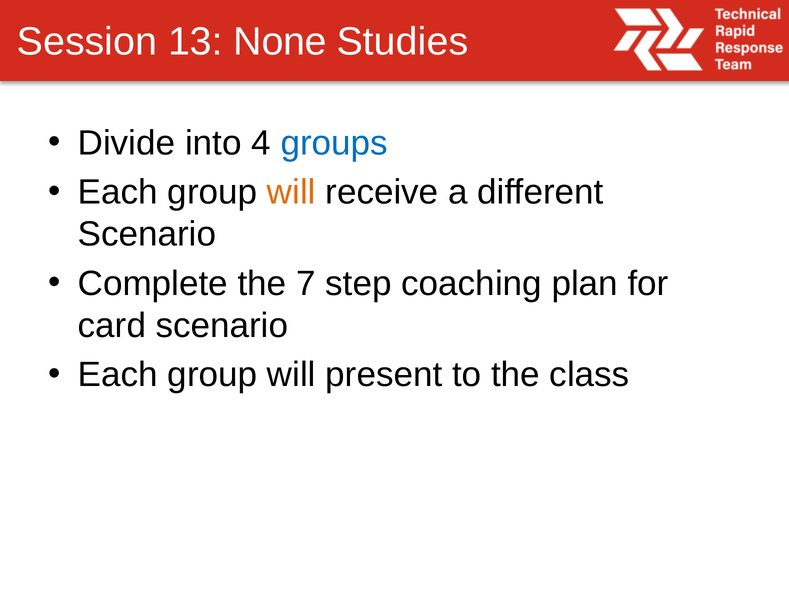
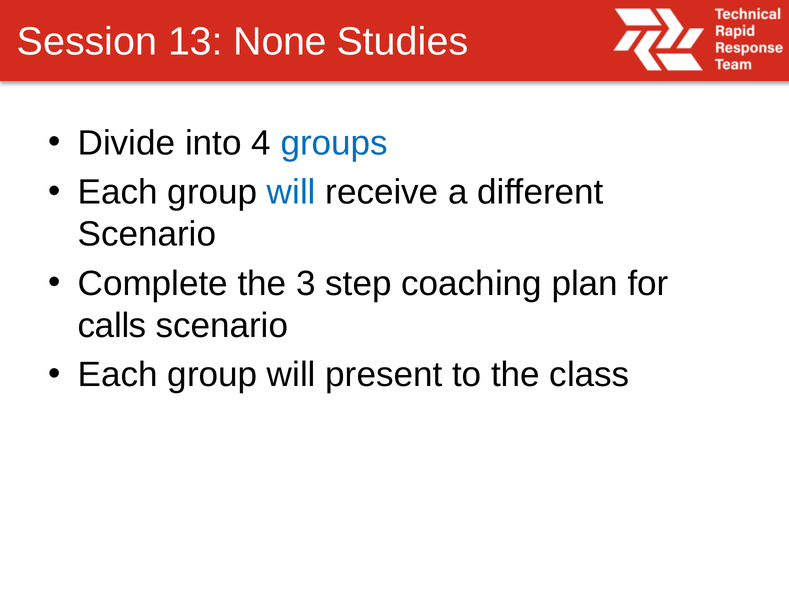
will at (291, 192) colour: orange -> blue
7: 7 -> 3
card: card -> calls
